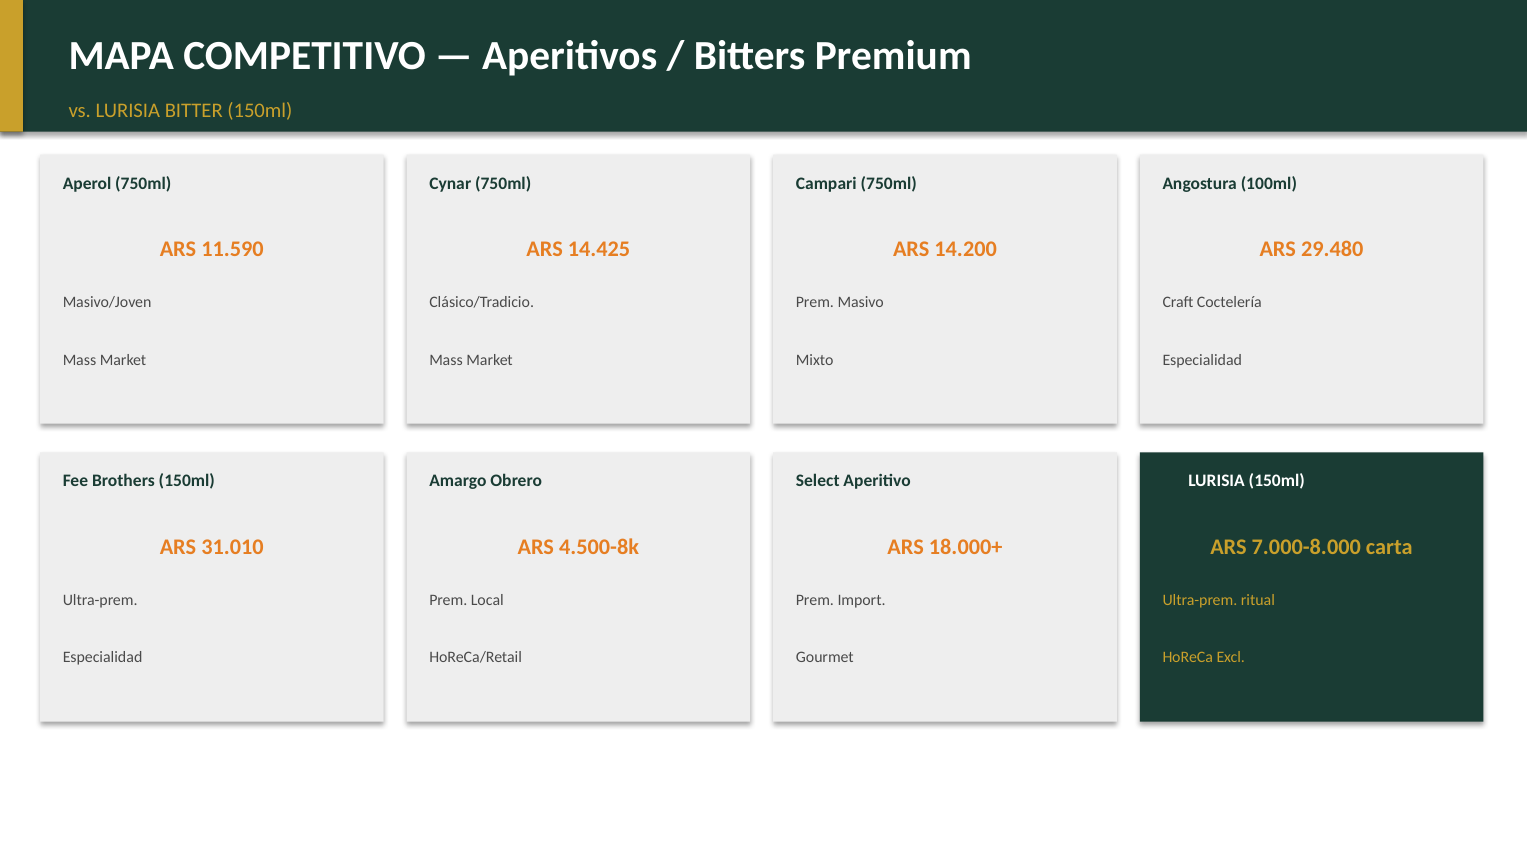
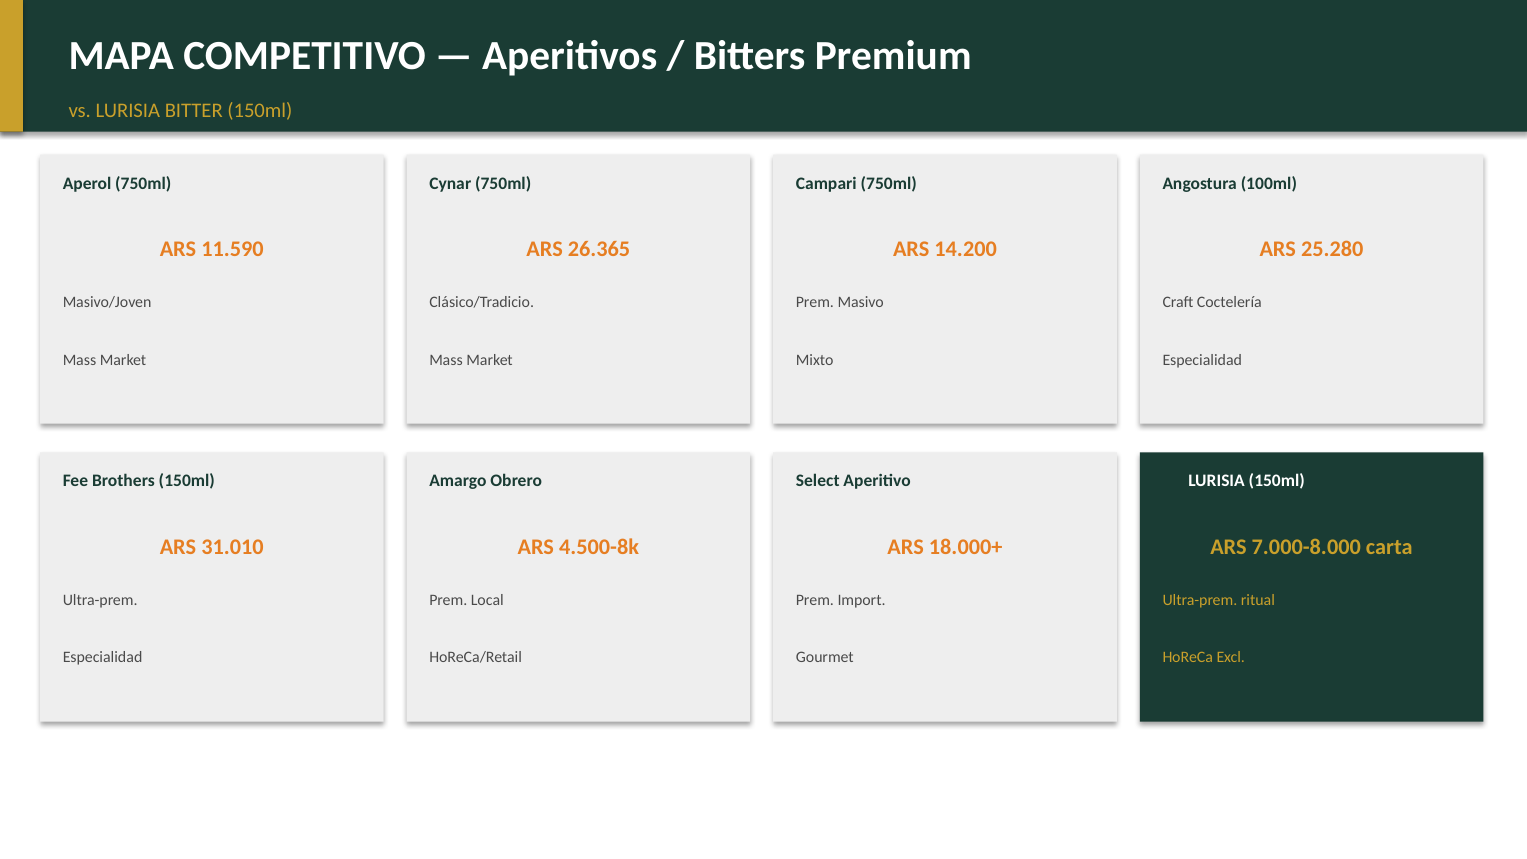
14.425: 14.425 -> 26.365
29.480: 29.480 -> 25.280
